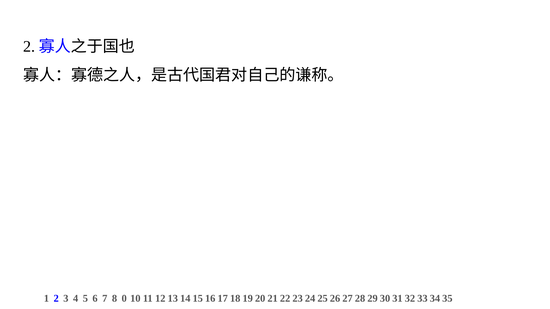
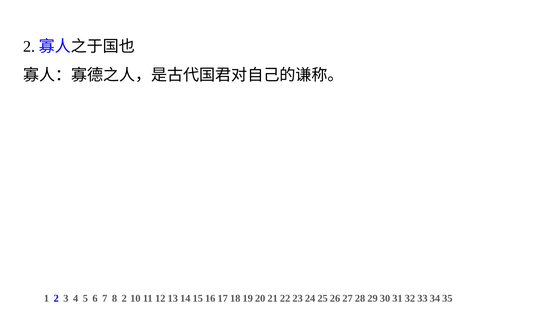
8 0: 0 -> 2
